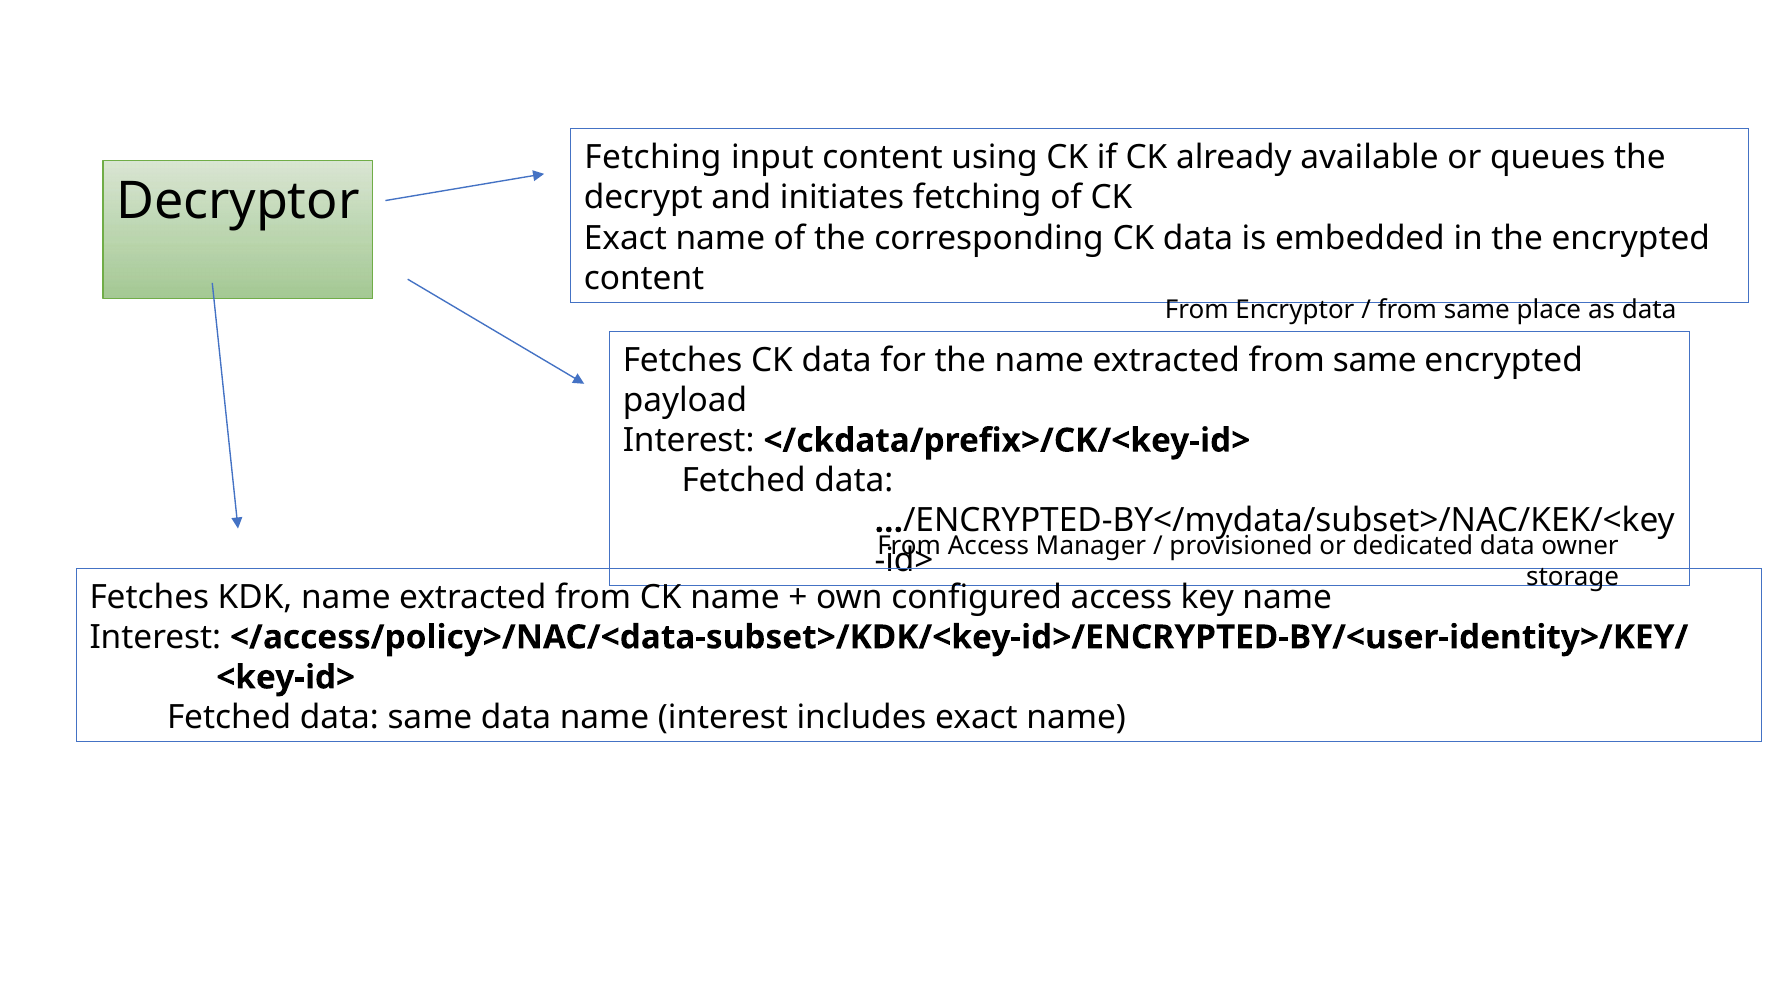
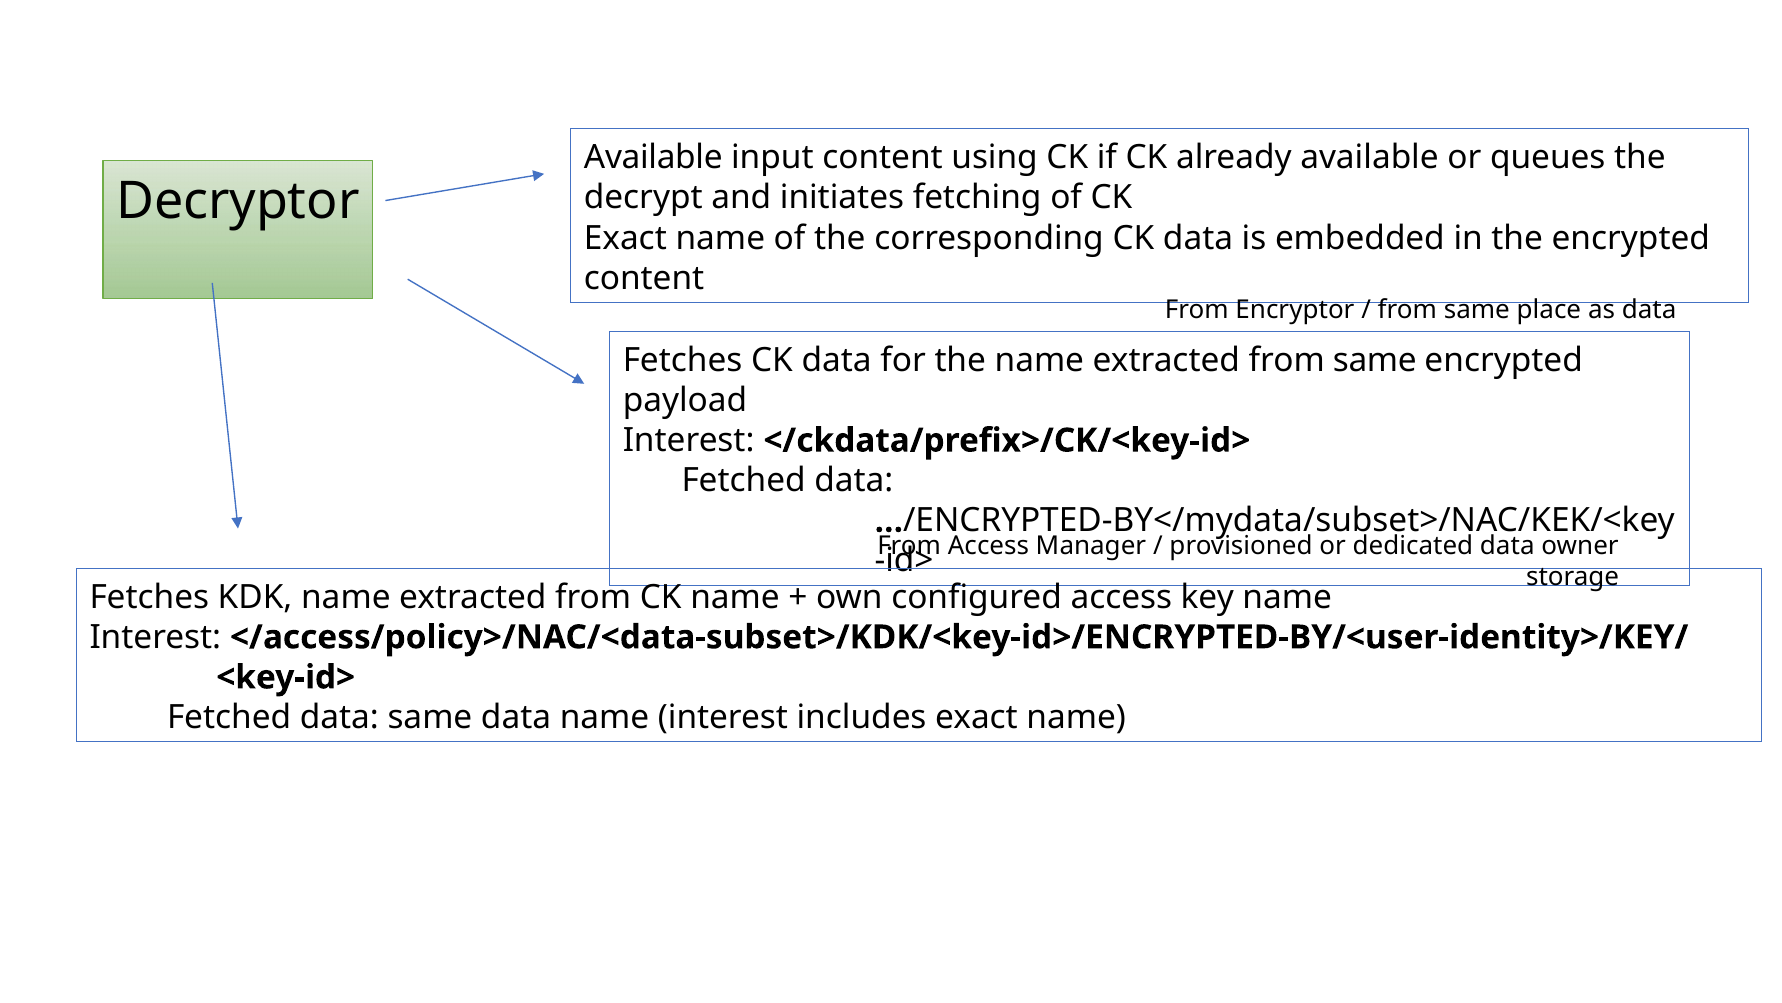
Fetching at (653, 158): Fetching -> Available
